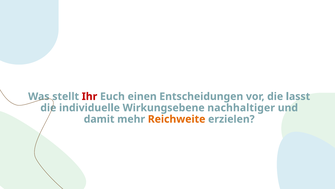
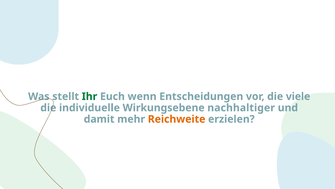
Ihr colour: red -> green
einen: einen -> wenn
lasst: lasst -> viele
